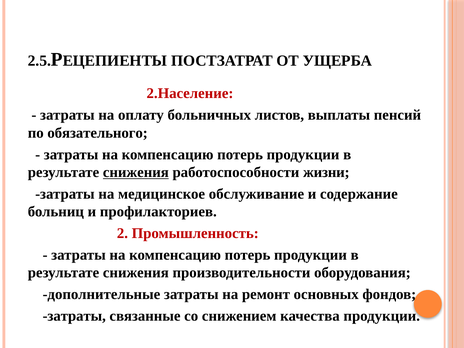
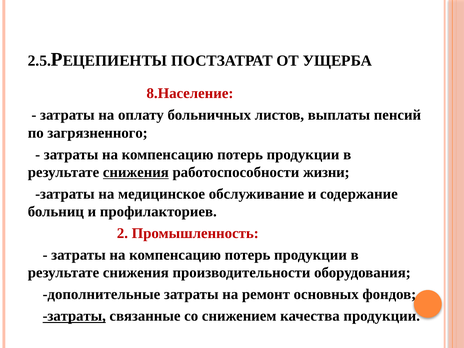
2.Население: 2.Население -> 8.Население
обязательного: обязательного -> загрязненного
затраты at (74, 316) underline: none -> present
